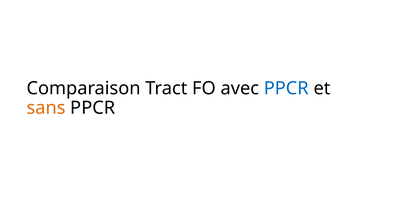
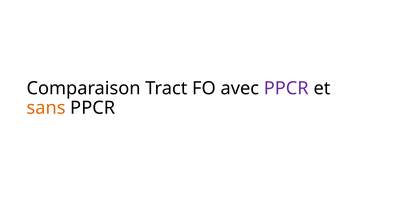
PPCR at (286, 88) colour: blue -> purple
